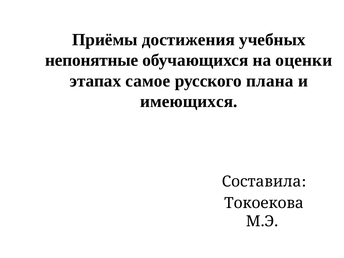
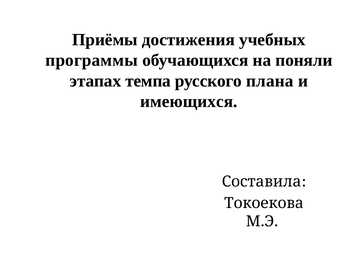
непонятные: непонятные -> программы
оценки: оценки -> поняли
самое: самое -> темпа
